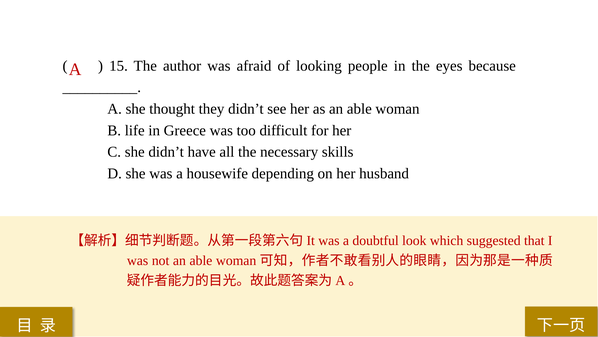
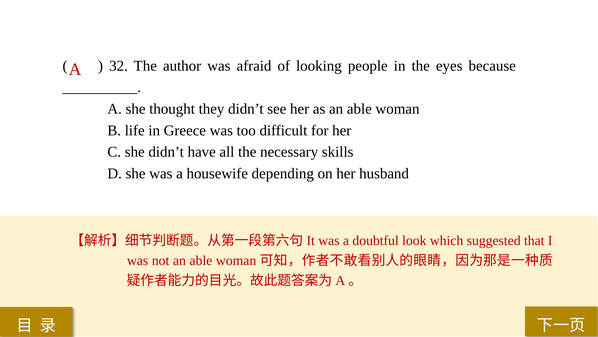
15: 15 -> 32
